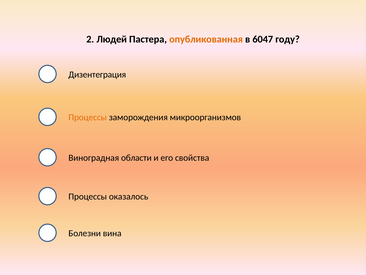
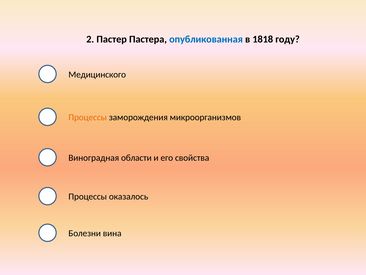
Людей: Людей -> Пастер
опубликованная colour: orange -> blue
6047: 6047 -> 1818
Дизентеграция: Дизентеграция -> Медицинского
